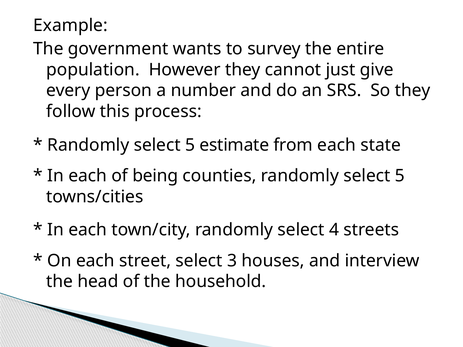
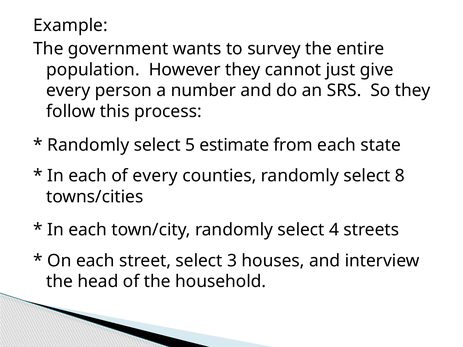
of being: being -> every
counties randomly select 5: 5 -> 8
